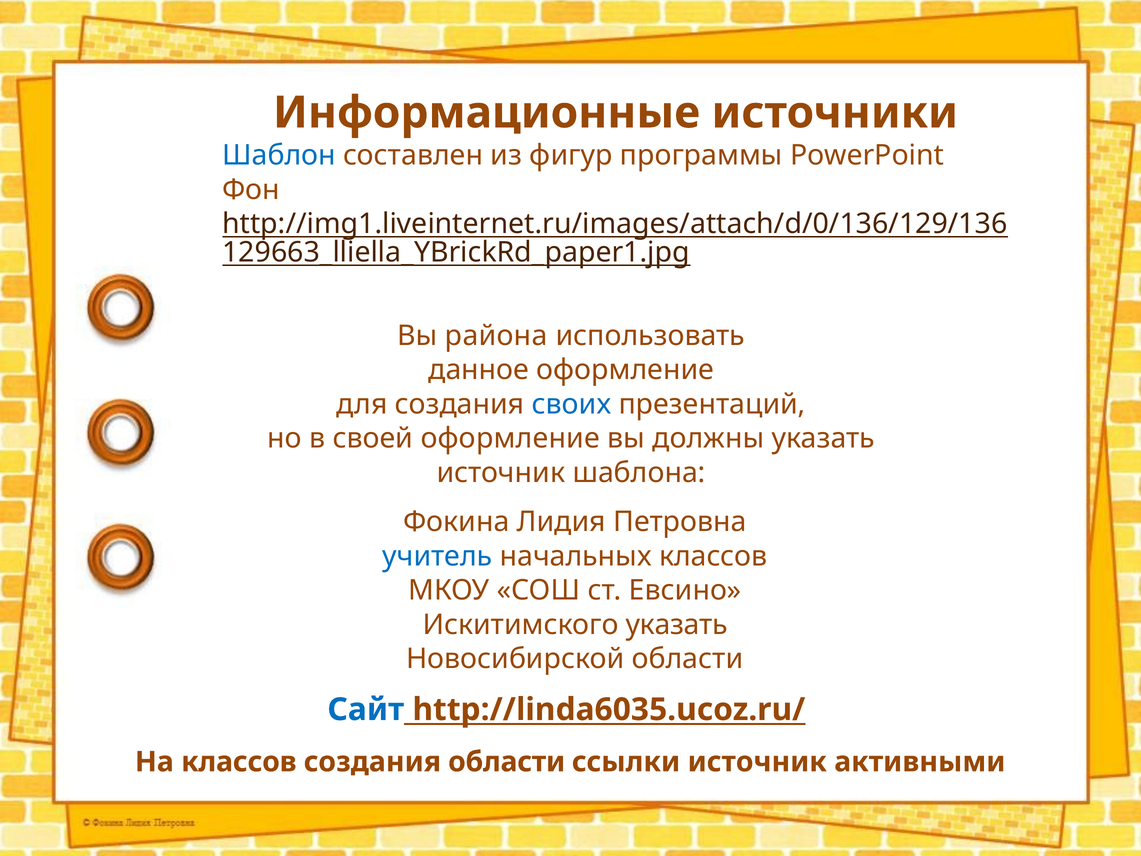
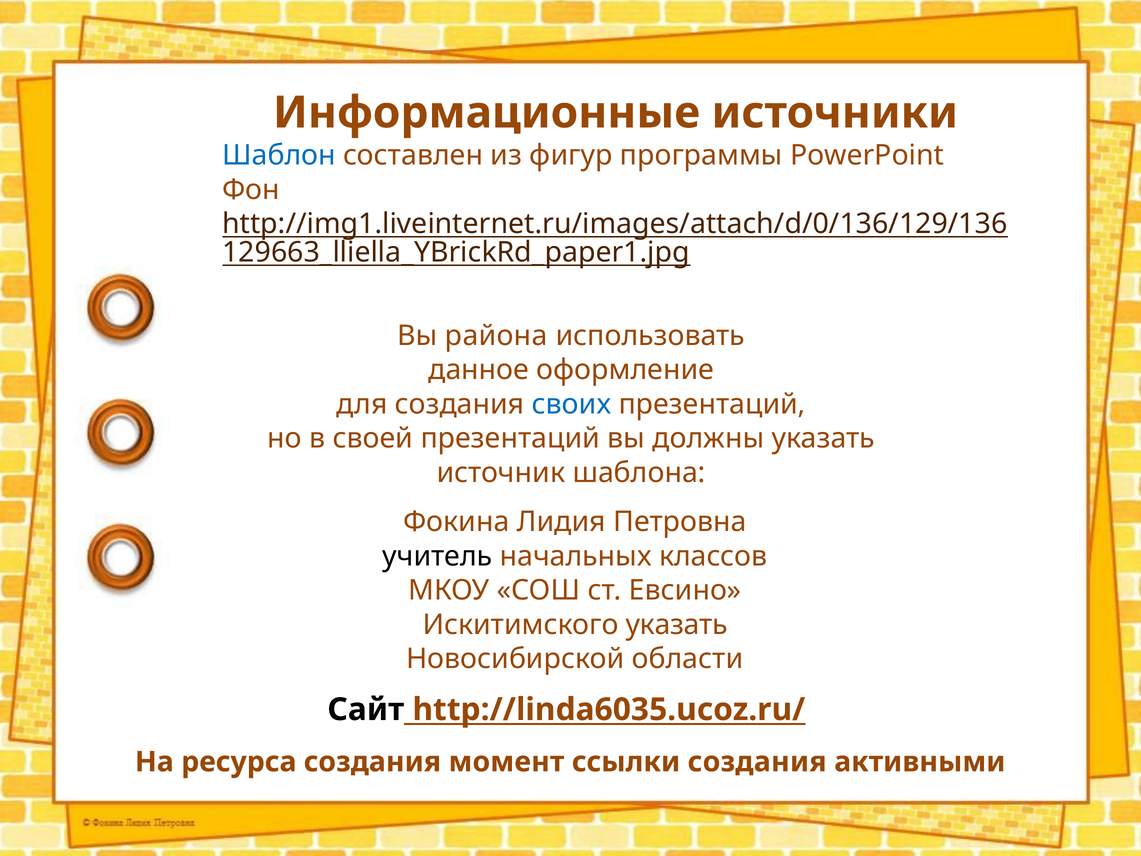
своей оформление: оформление -> презентаций
учитель colour: blue -> black
Сайт colour: blue -> black
На классов: классов -> ресурса
создания области: области -> момент
ссылки источник: источник -> создания
